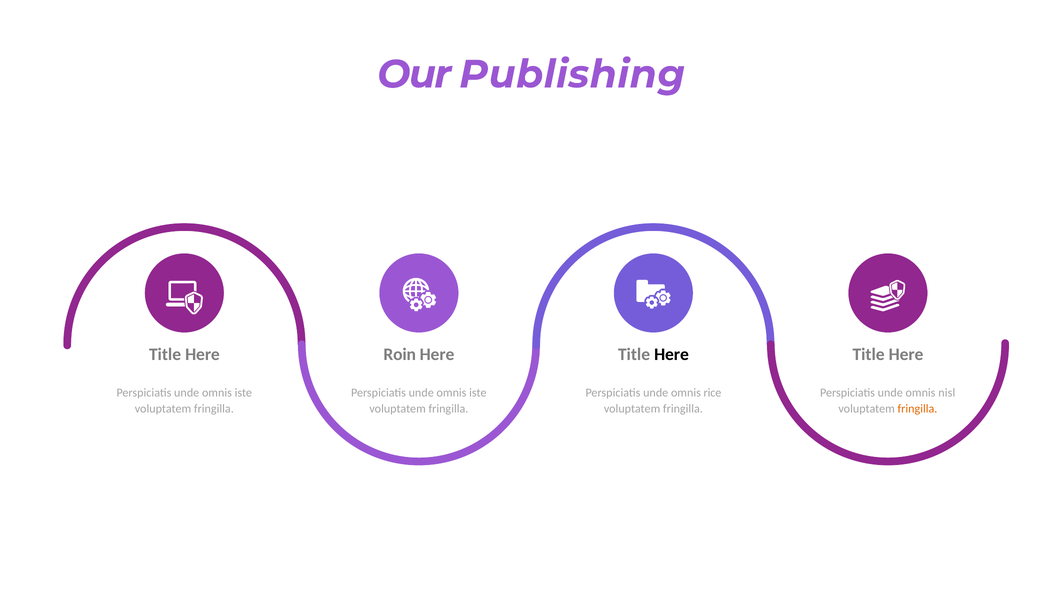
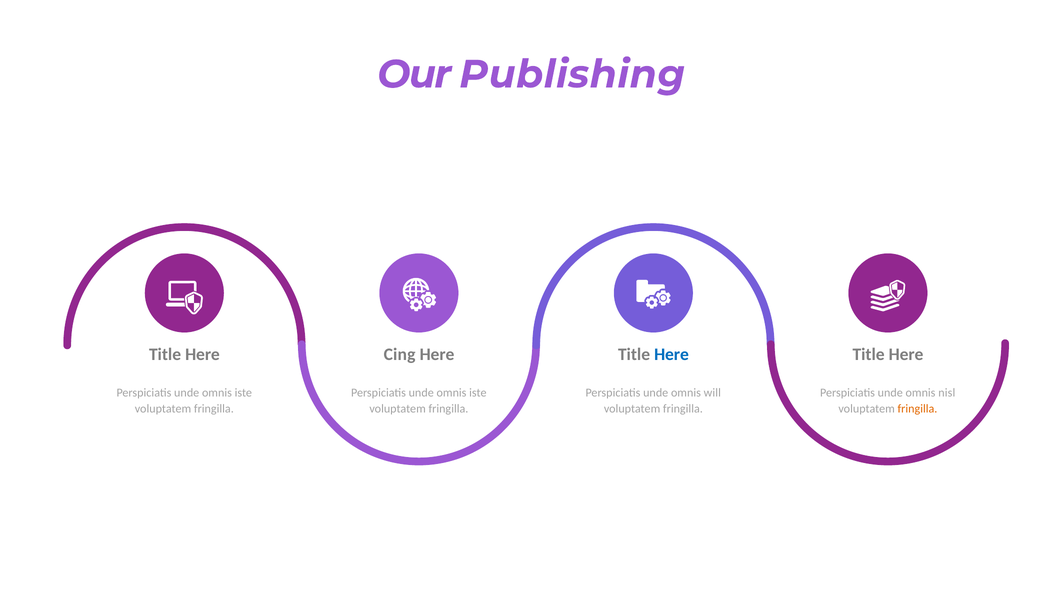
Roin: Roin -> Cing
Here at (671, 355) colour: black -> blue
rice: rice -> will
